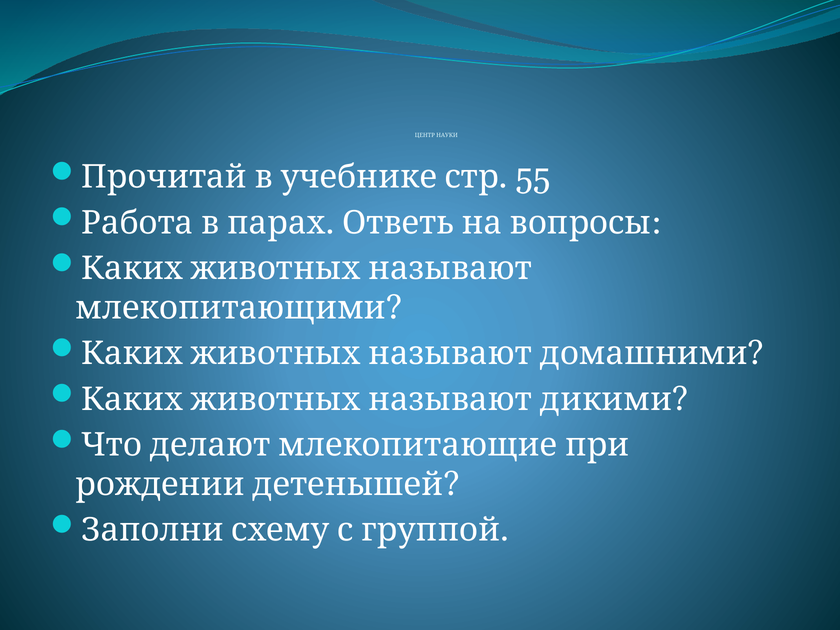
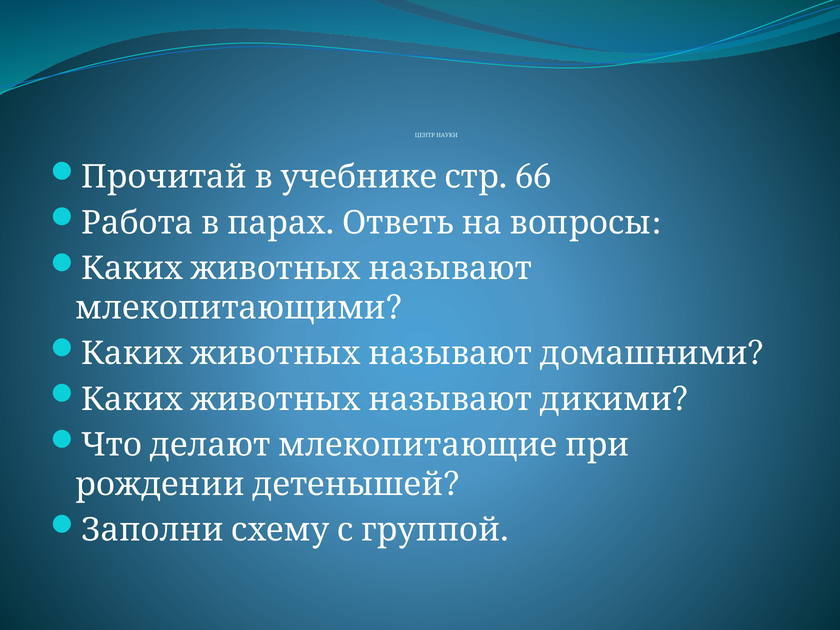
55: 55 -> 66
